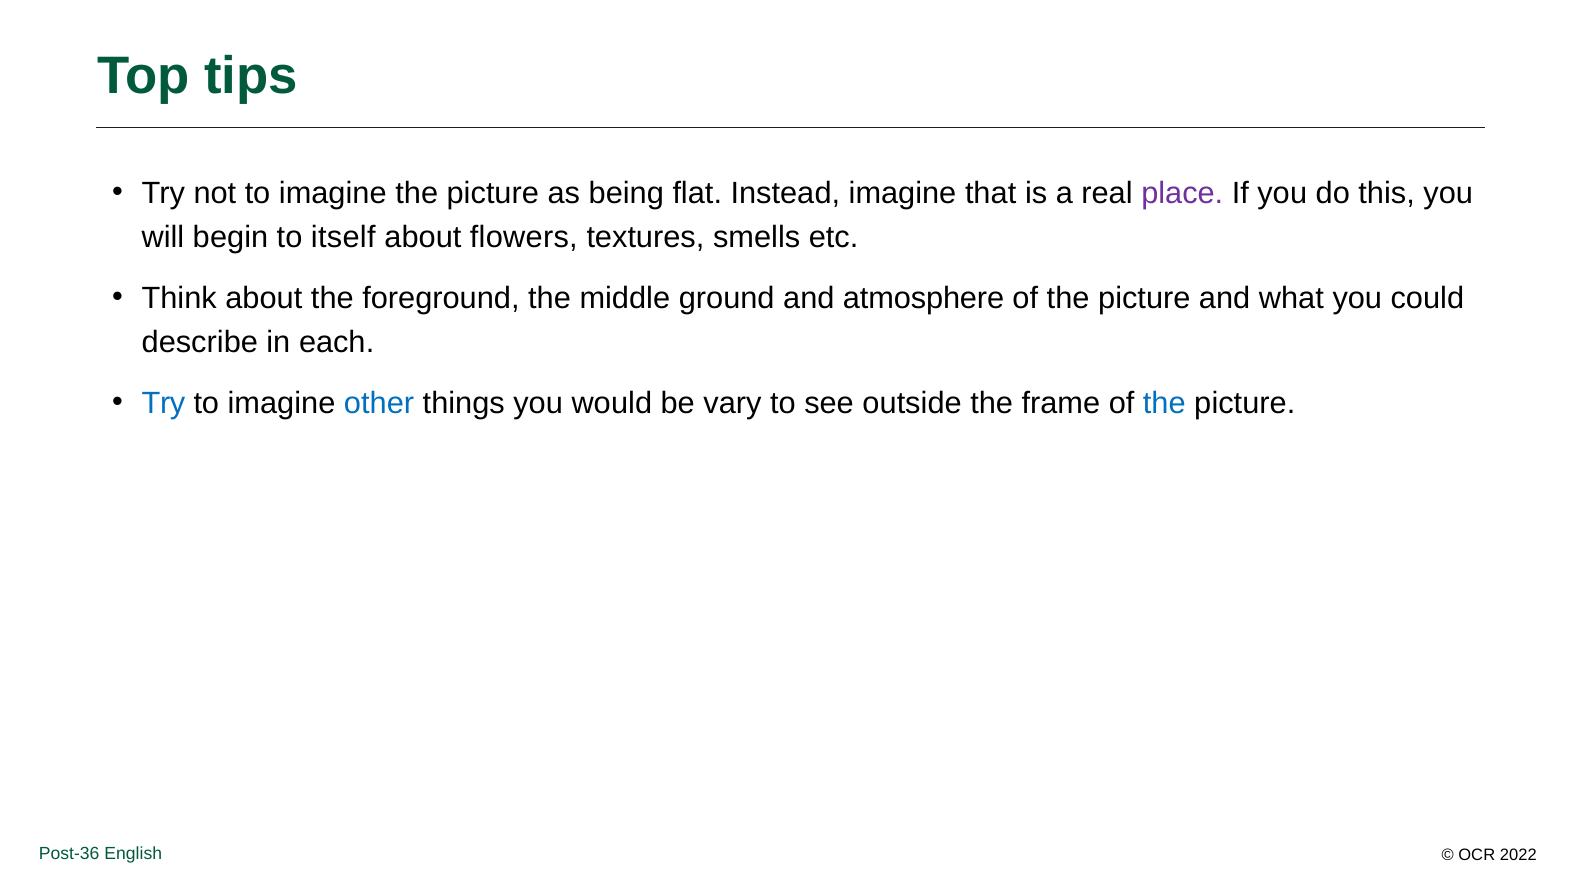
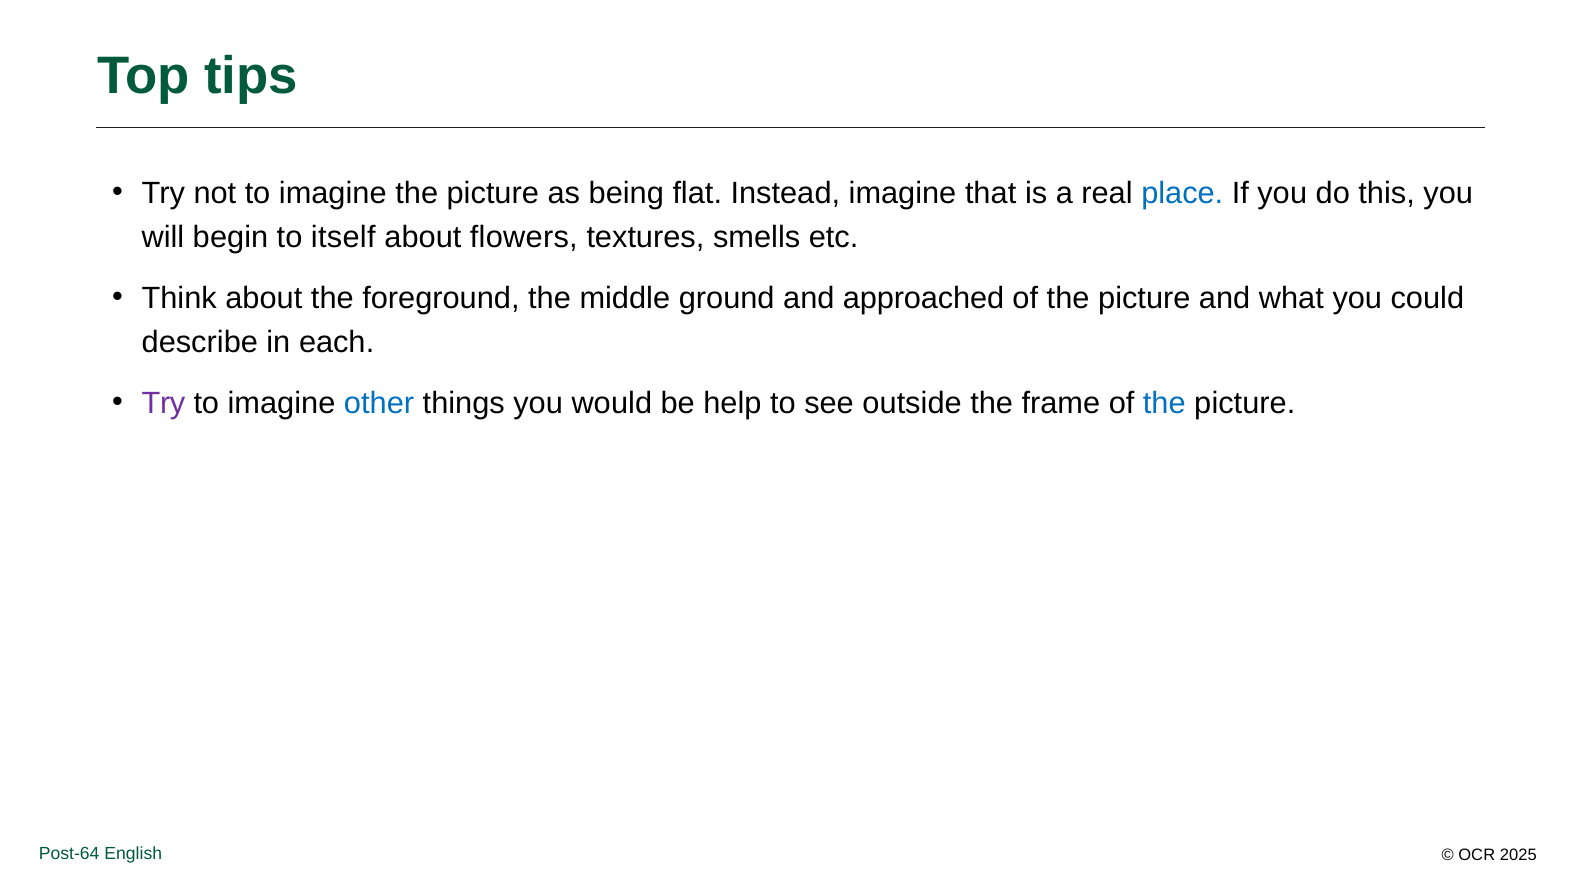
place colour: purple -> blue
atmosphere: atmosphere -> approached
Try at (163, 403) colour: blue -> purple
vary: vary -> help
Post-36: Post-36 -> Post-64
2022: 2022 -> 2025
